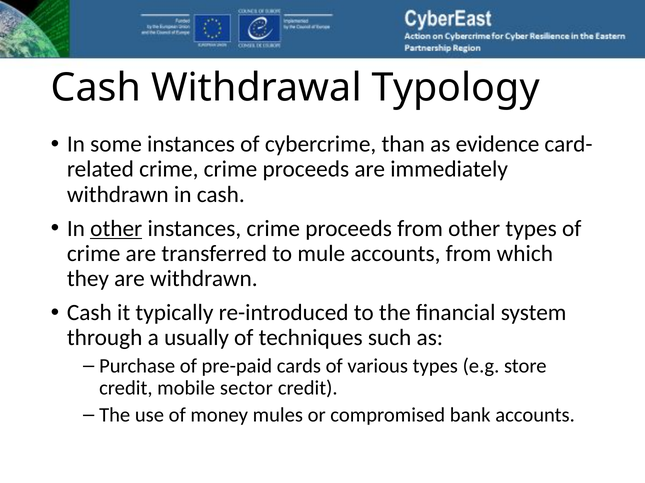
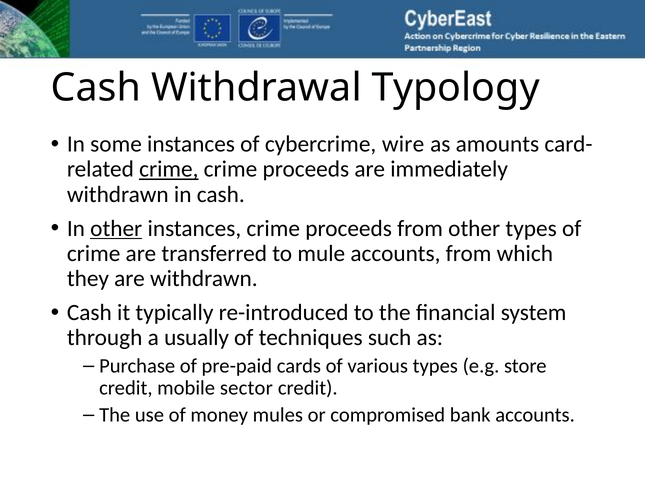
than: than -> wire
evidence: evidence -> amounts
crime at (169, 170) underline: none -> present
